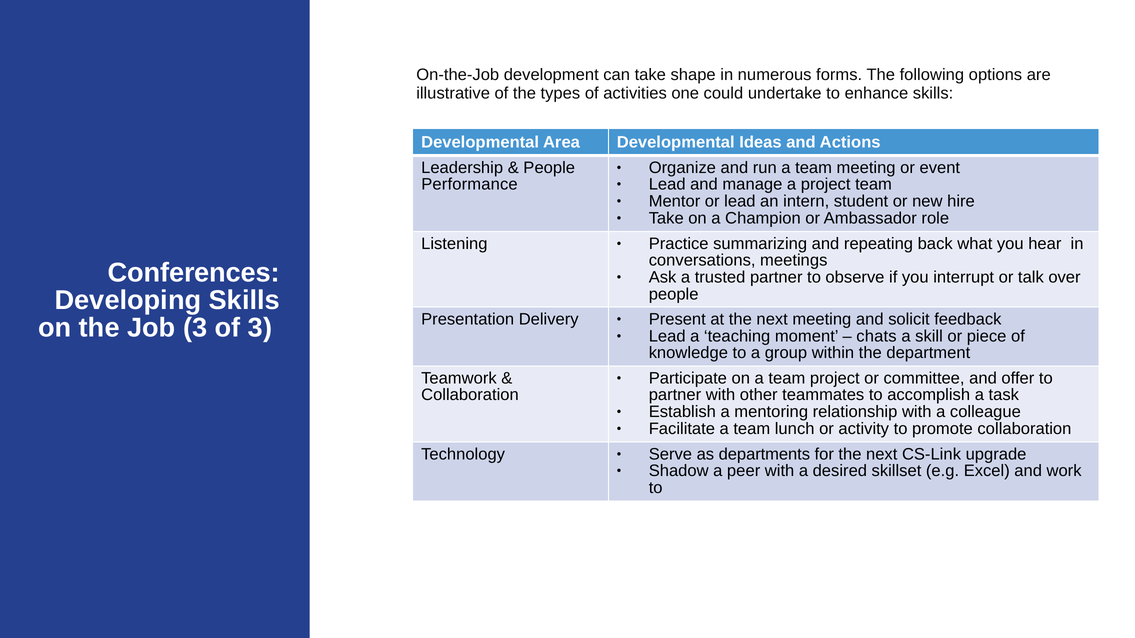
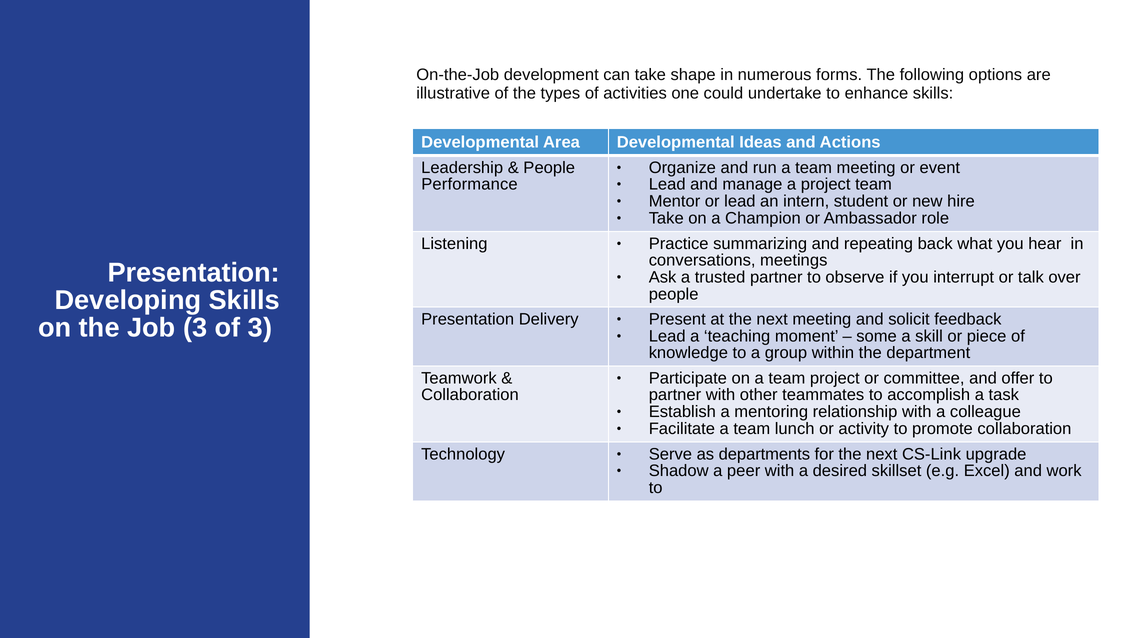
Conferences at (194, 273): Conferences -> Presentation
chats: chats -> some
